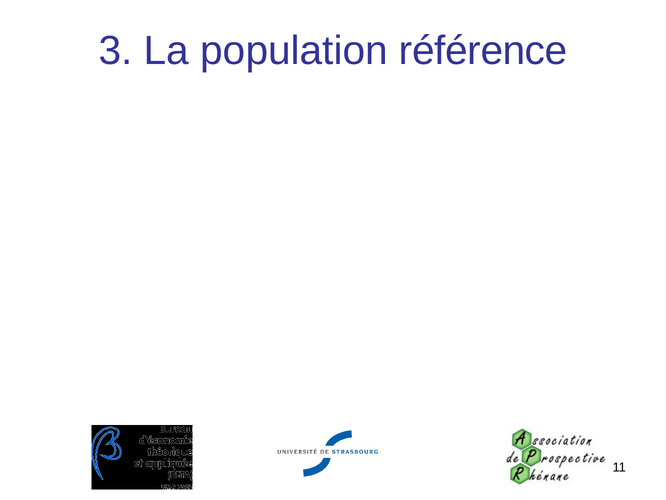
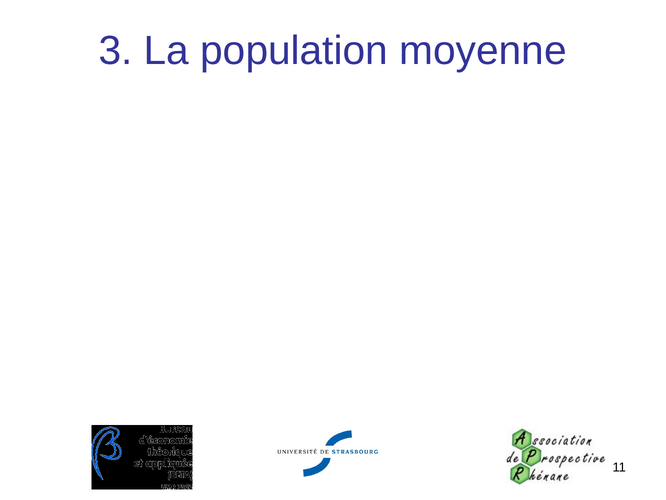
population référence: référence -> moyenne
